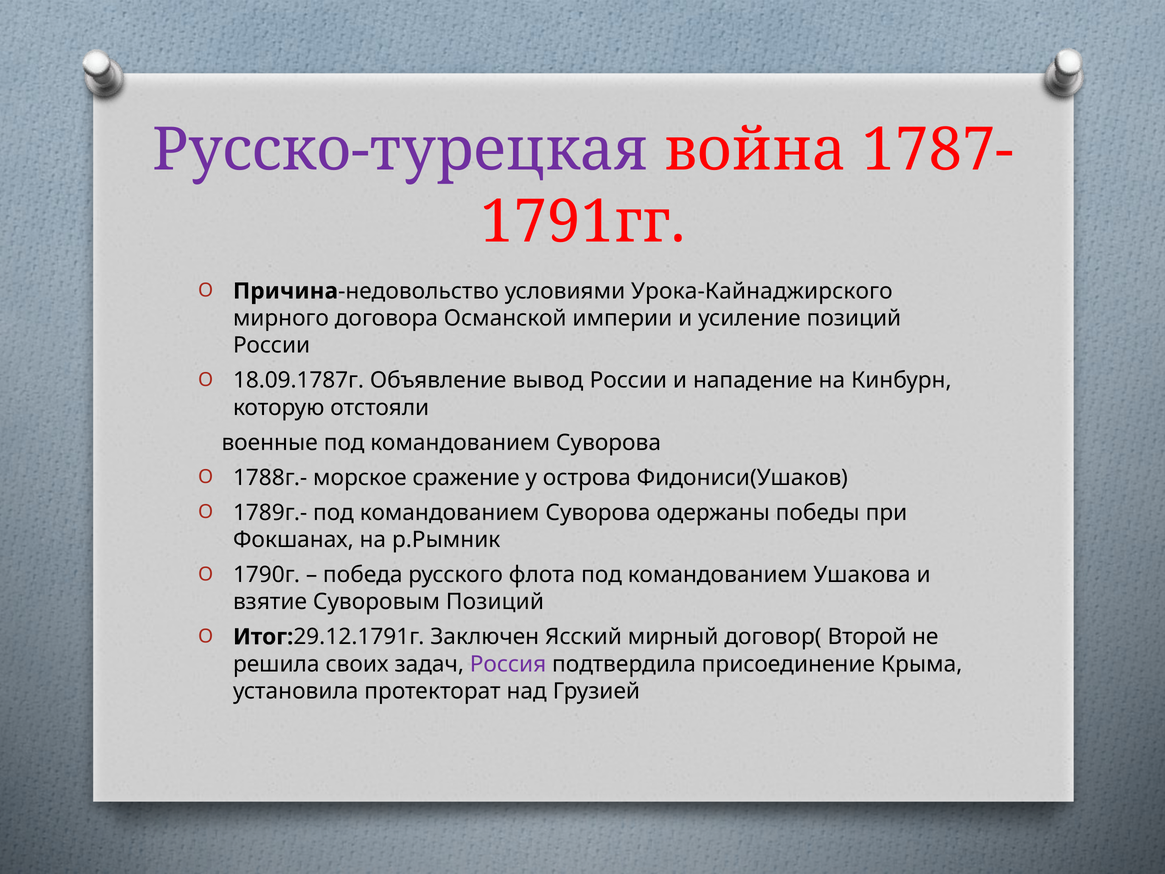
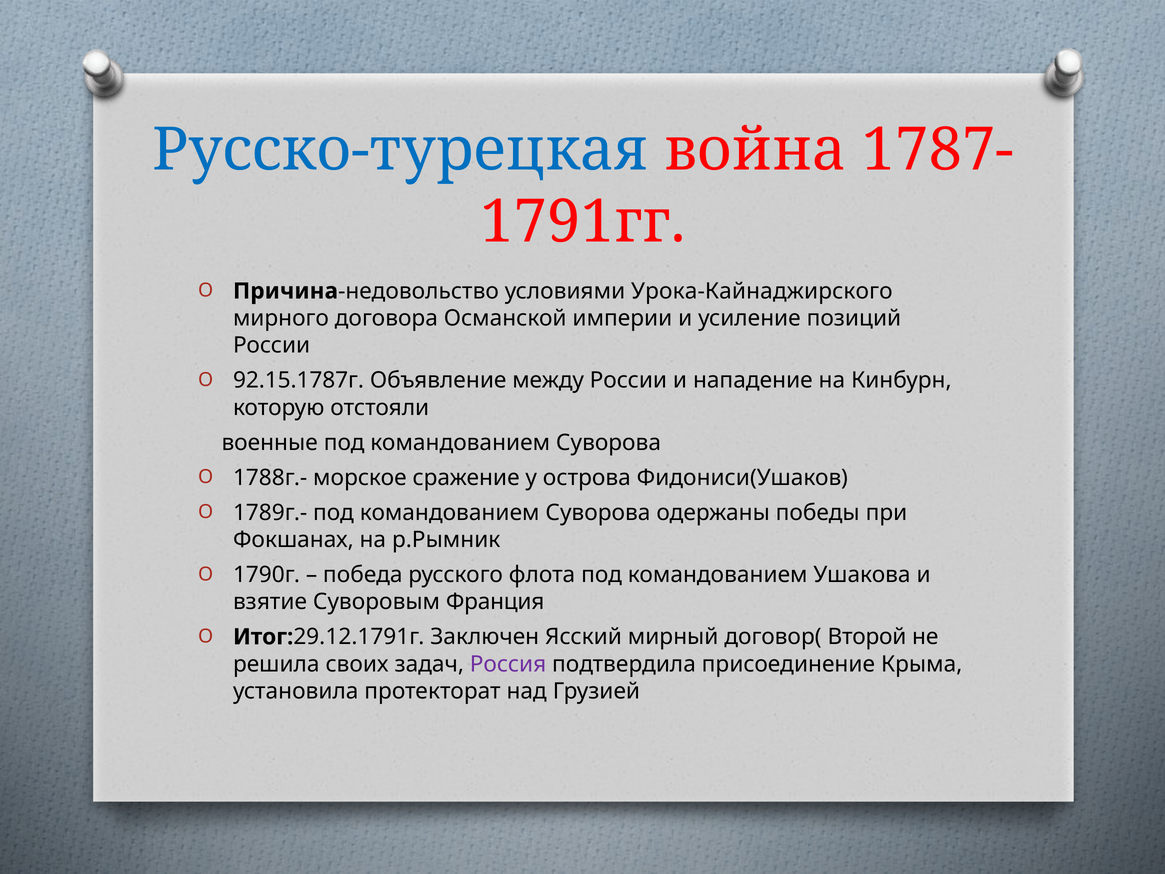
Русско-турецкая colour: purple -> blue
18.09.1787г: 18.09.1787г -> 92.15.1787г
вывод: вывод -> между
Суворовым Позиций: Позиций -> Франция
